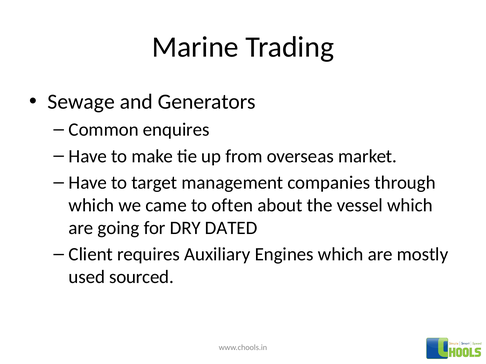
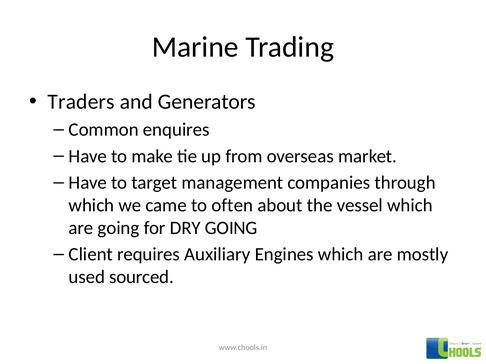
Sewage: Sewage -> Traders
DRY DATED: DATED -> GOING
